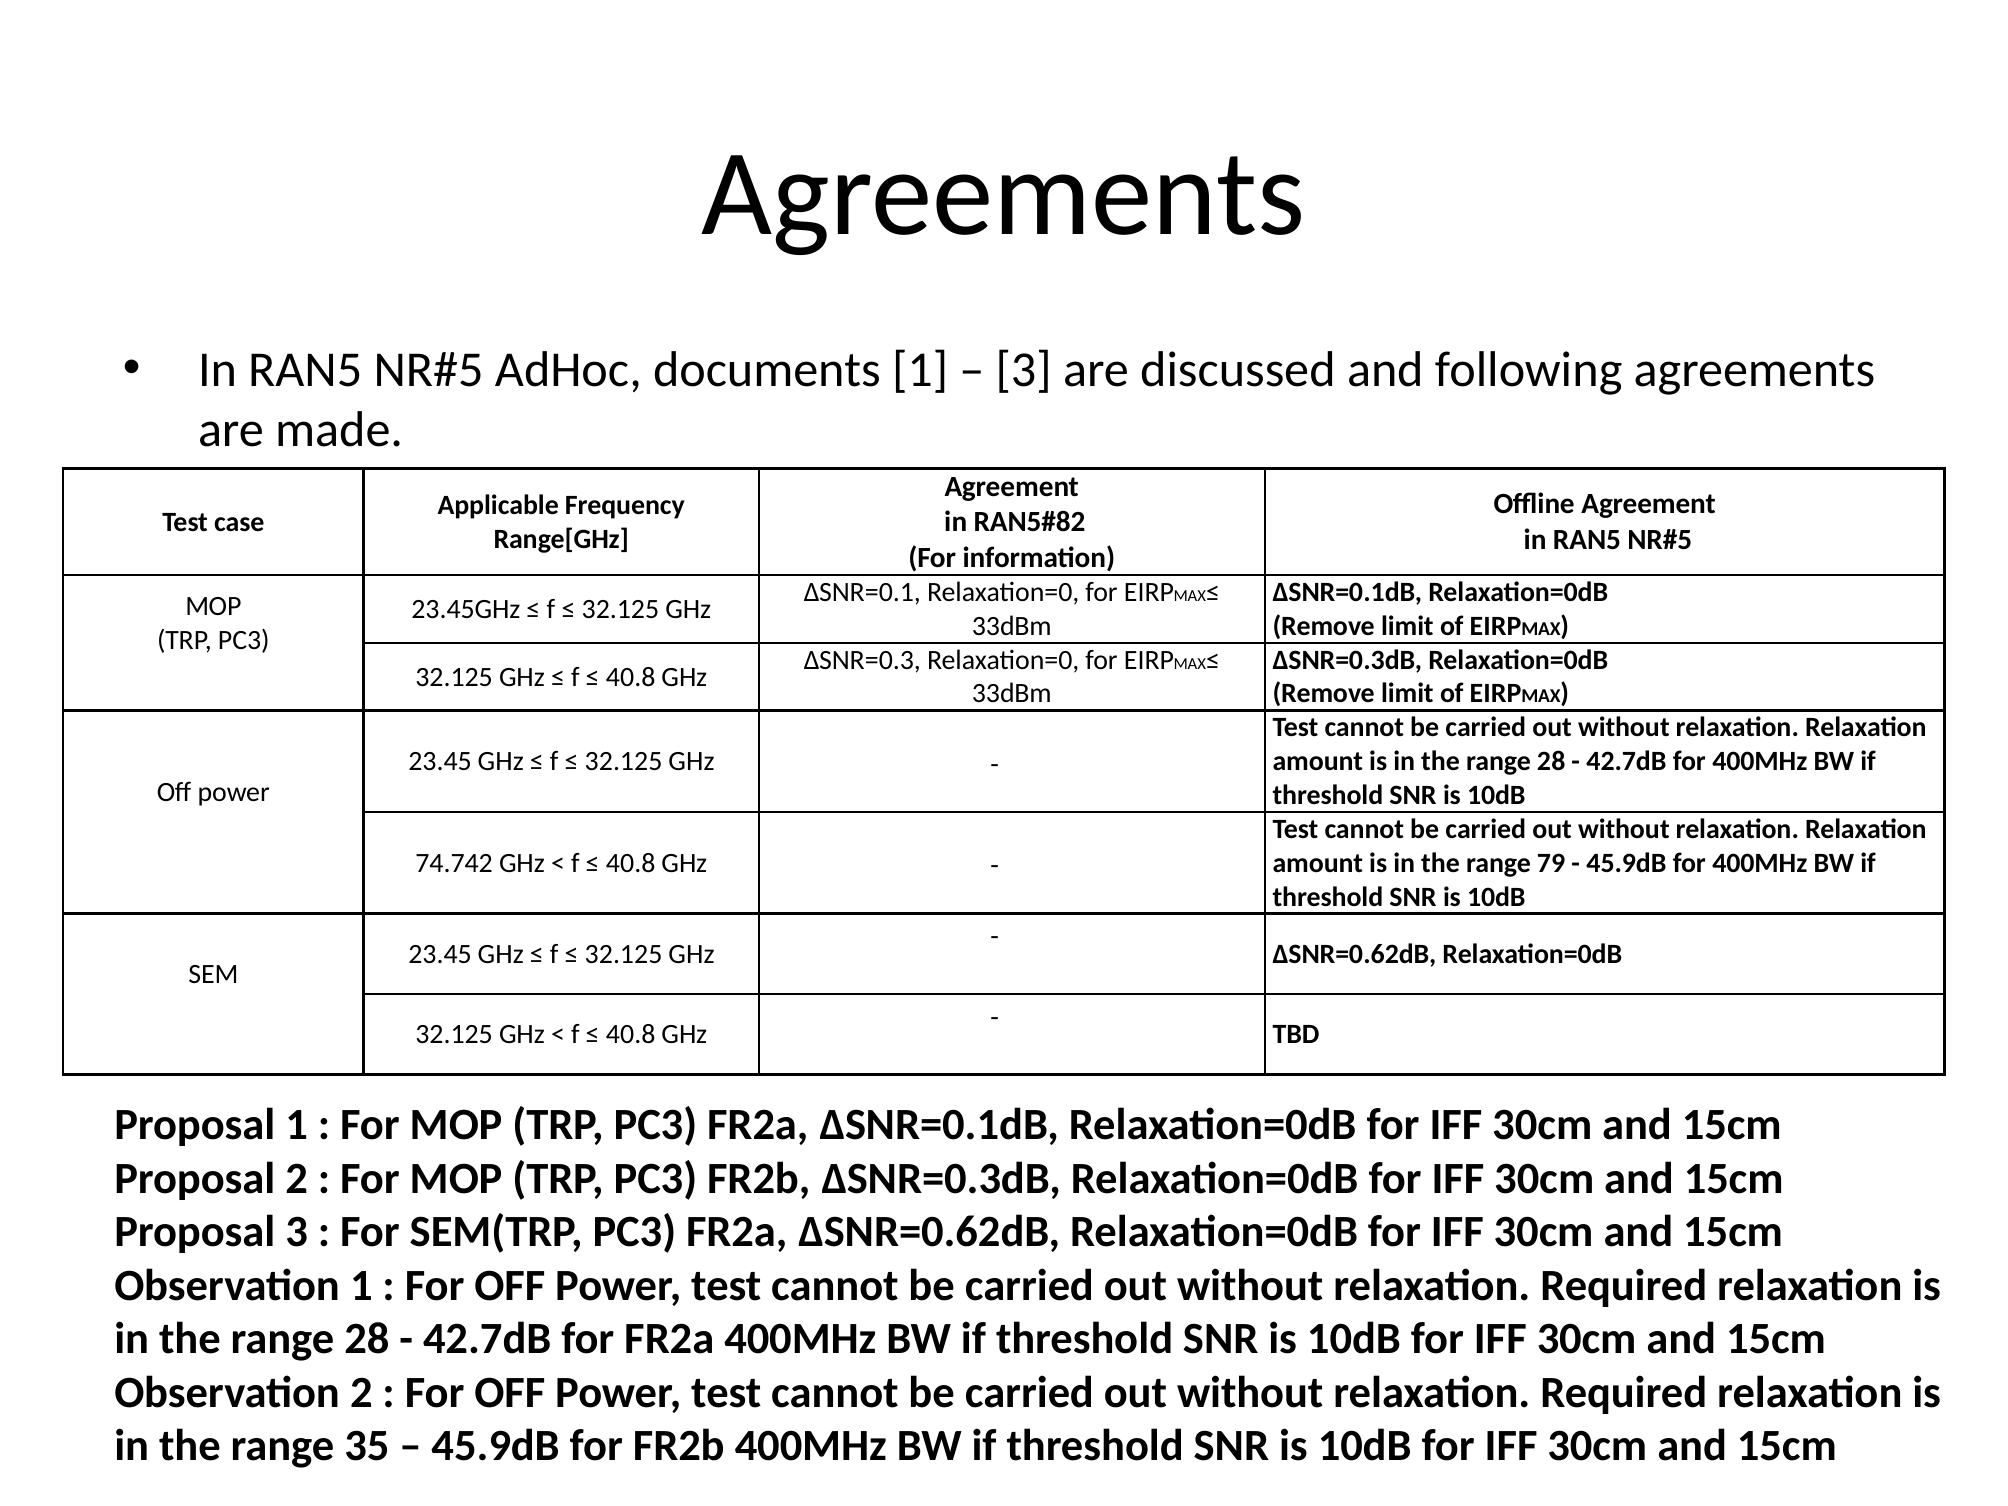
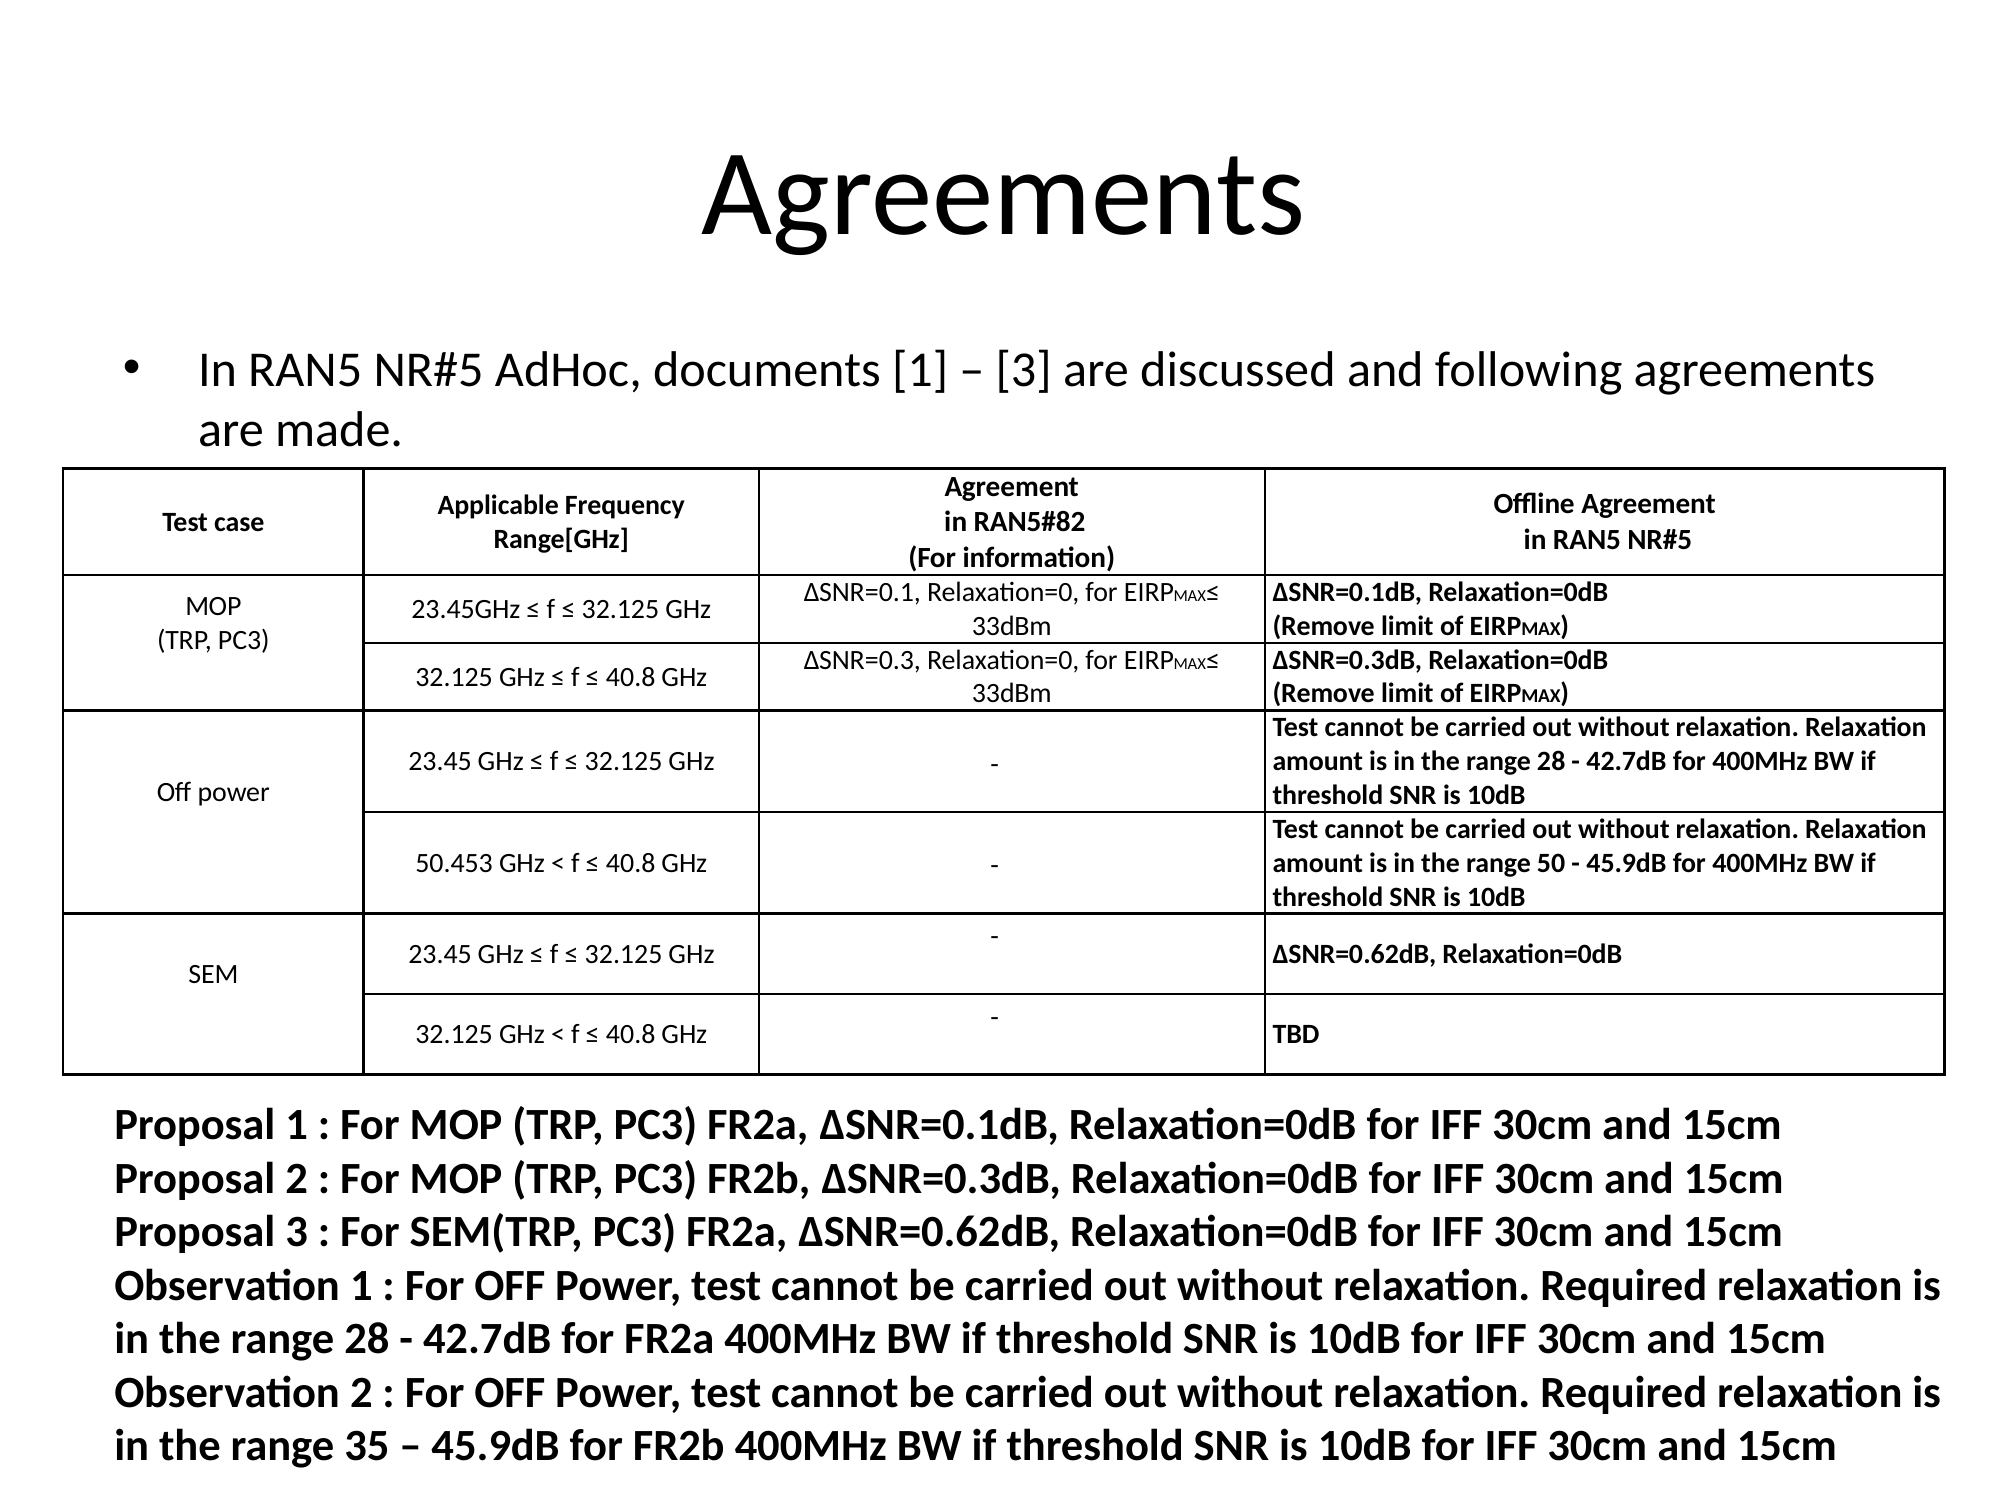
74.742: 74.742 -> 50.453
79: 79 -> 50
